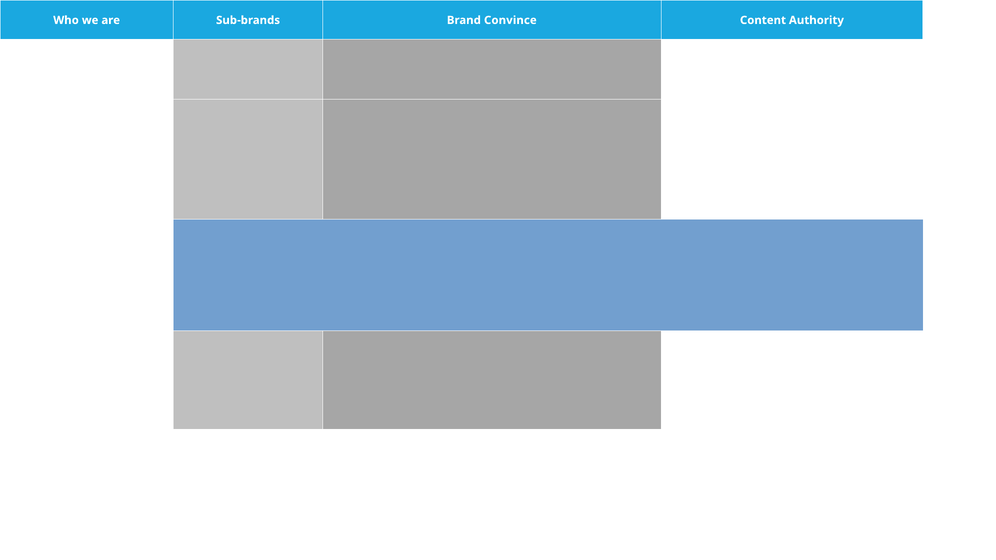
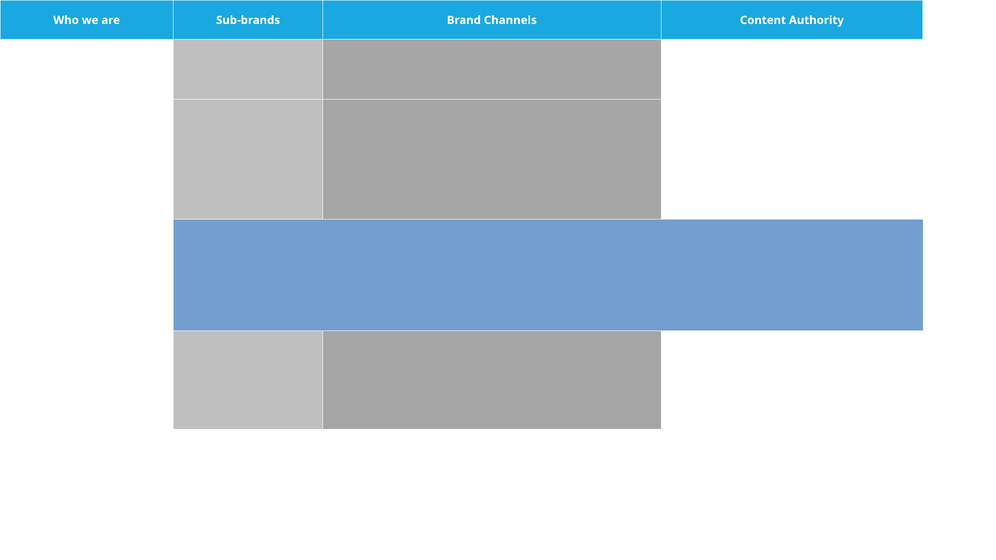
Convince: Convince -> Channels
